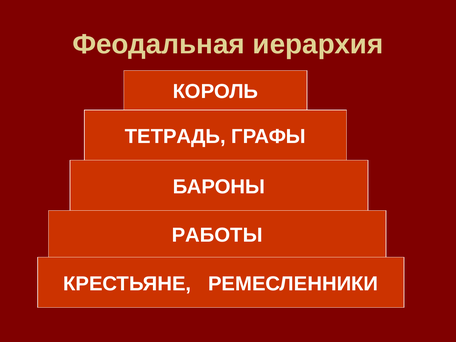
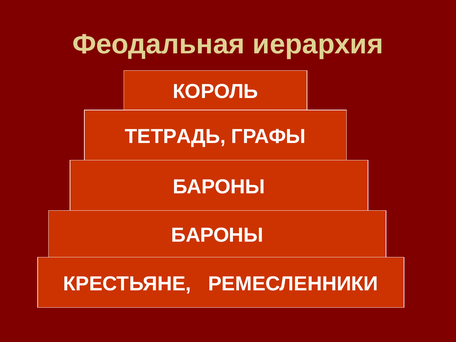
РАБОТЫ at (217, 235): РАБОТЫ -> БАРОНЫ
